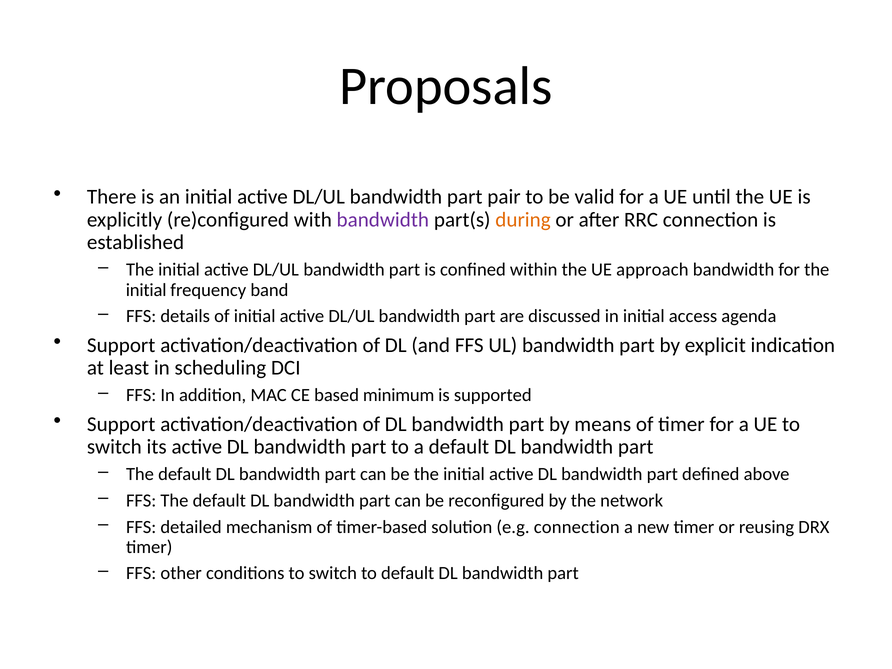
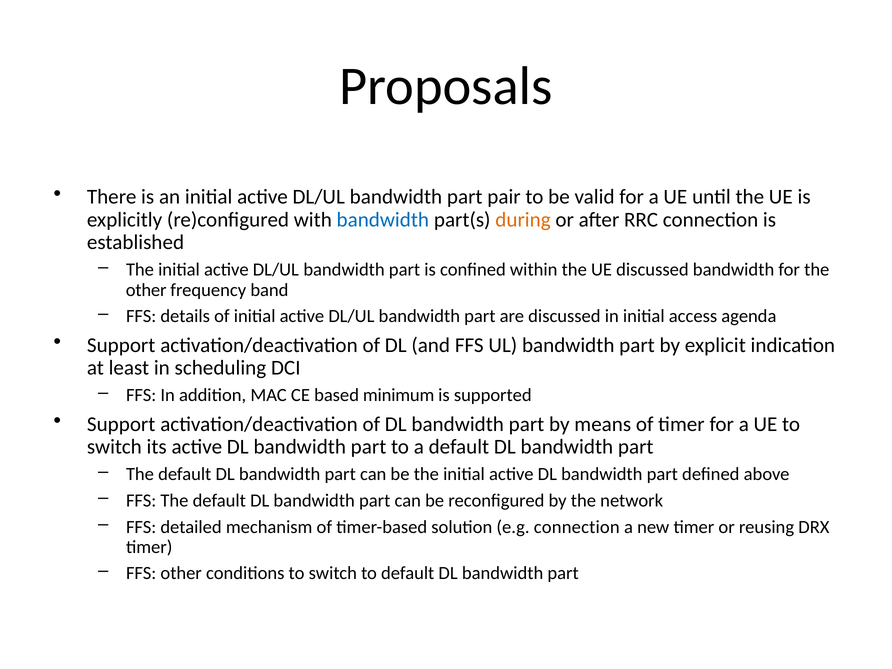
bandwidth at (383, 220) colour: purple -> blue
UE approach: approach -> discussed
initial at (146, 290): initial -> other
